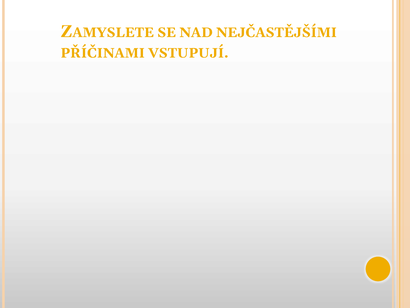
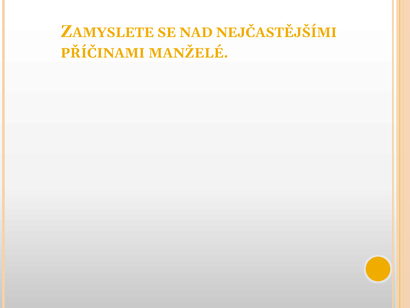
VSTUPUJÍ: VSTUPUJÍ -> MANŽELÉ
